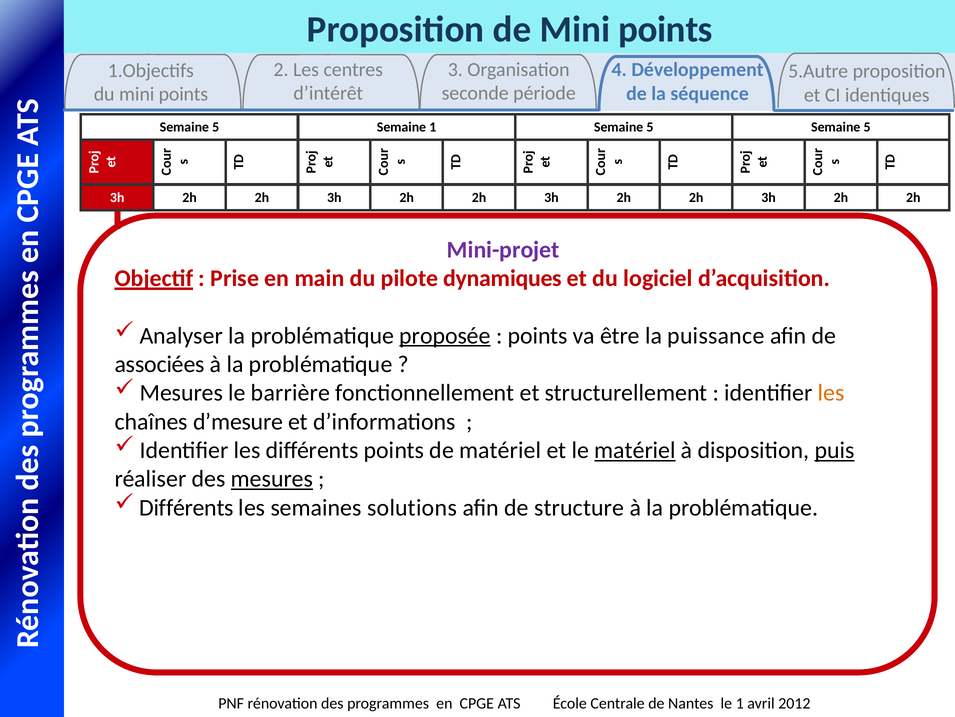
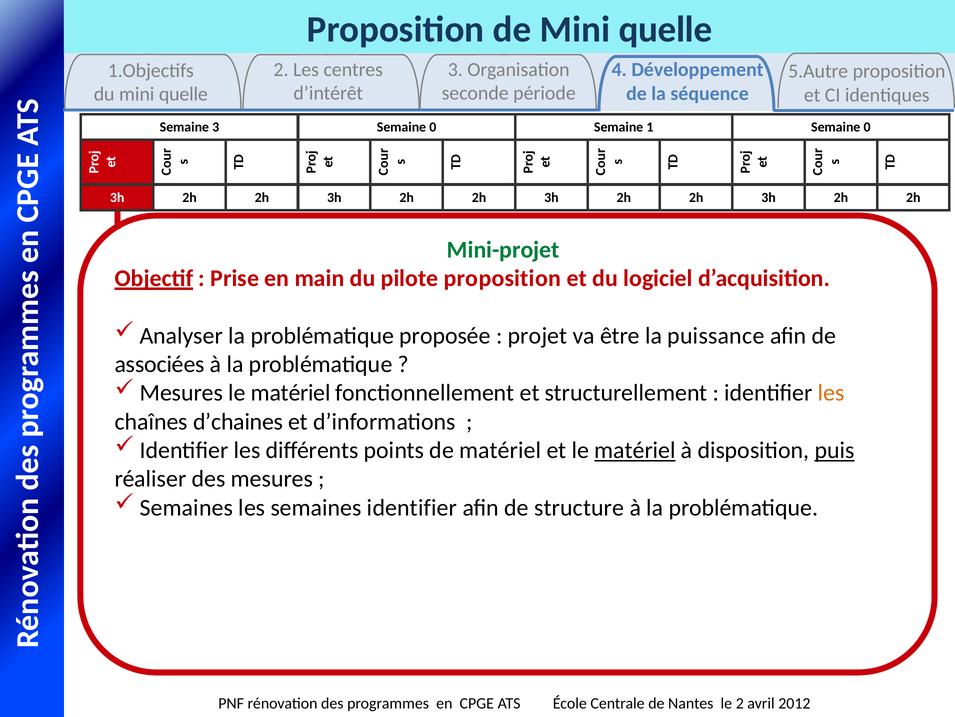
points at (665, 30): points -> quelle
points at (183, 94): points -> quelle
5 at (216, 127): 5 -> 3
1 at (433, 127): 1 -> 0
5 at (650, 127): 5 -> 1
5 at (867, 127): 5 -> 0
Mini-projet colour: purple -> green
pilote dynamiques: dynamiques -> proposition
proposée underline: present -> none
points at (538, 335): points -> projet
barrière at (290, 393): barrière -> matériel
d’mesure: d’mesure -> d’chaines
mesures at (272, 479) underline: present -> none
Différents at (187, 507): Différents -> Semaines
semaines solutions: solutions -> identifier
le 1: 1 -> 2
